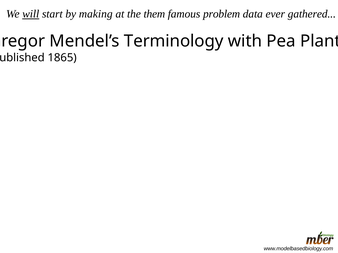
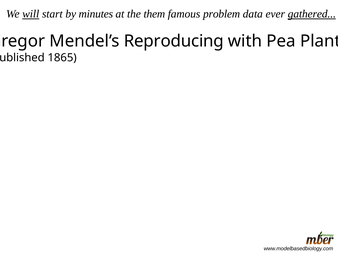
making: making -> minutes
gathered underline: none -> present
Terminology: Terminology -> Reproducing
